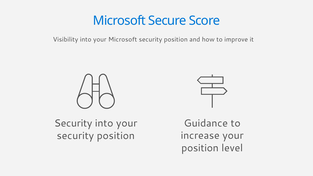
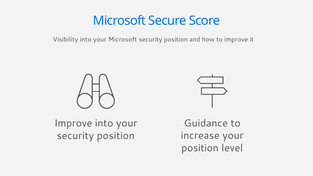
Security at (73, 123): Security -> Improve
